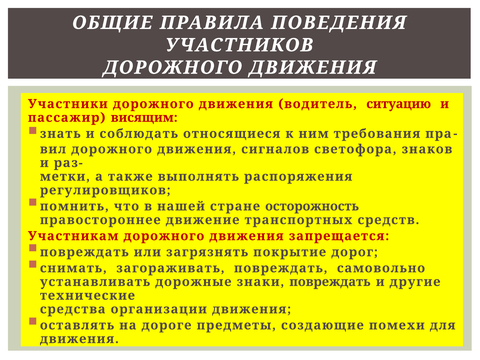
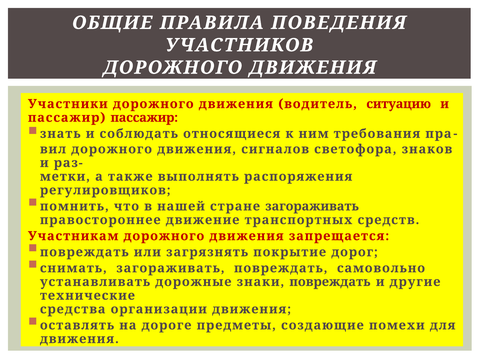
пассажир висящим: висящим -> пассажир
стране осторожность: осторожность -> загораживать
